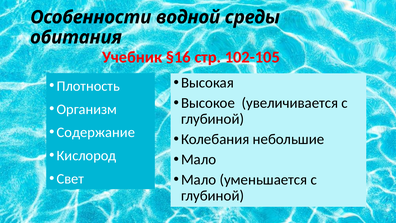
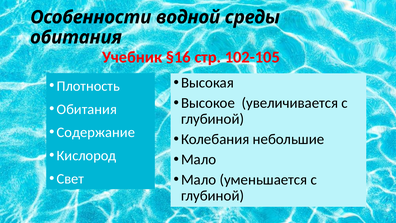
Организм at (87, 109): Организм -> Обитания
